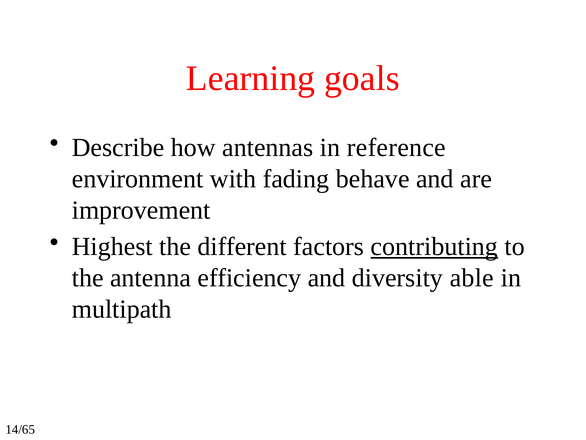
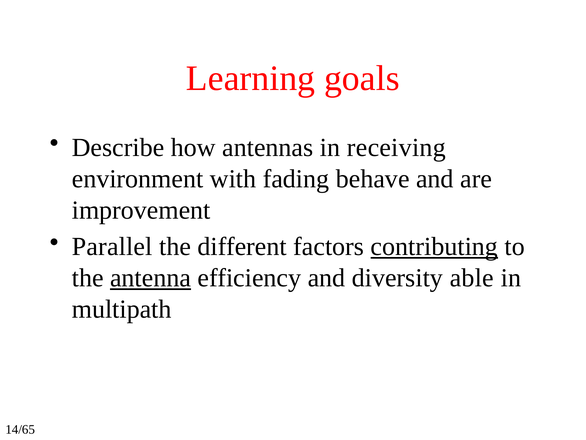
reference: reference -> receiving
Highest: Highest -> Parallel
antenna underline: none -> present
